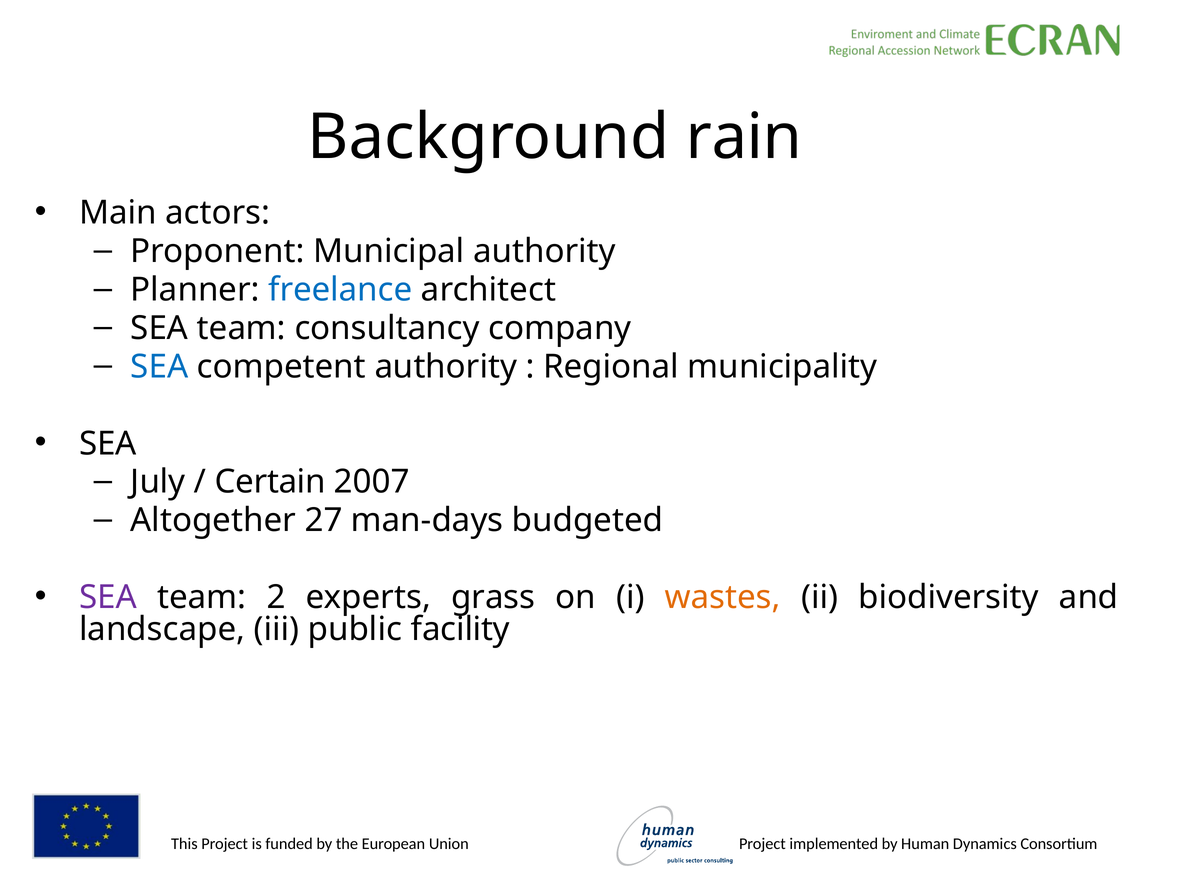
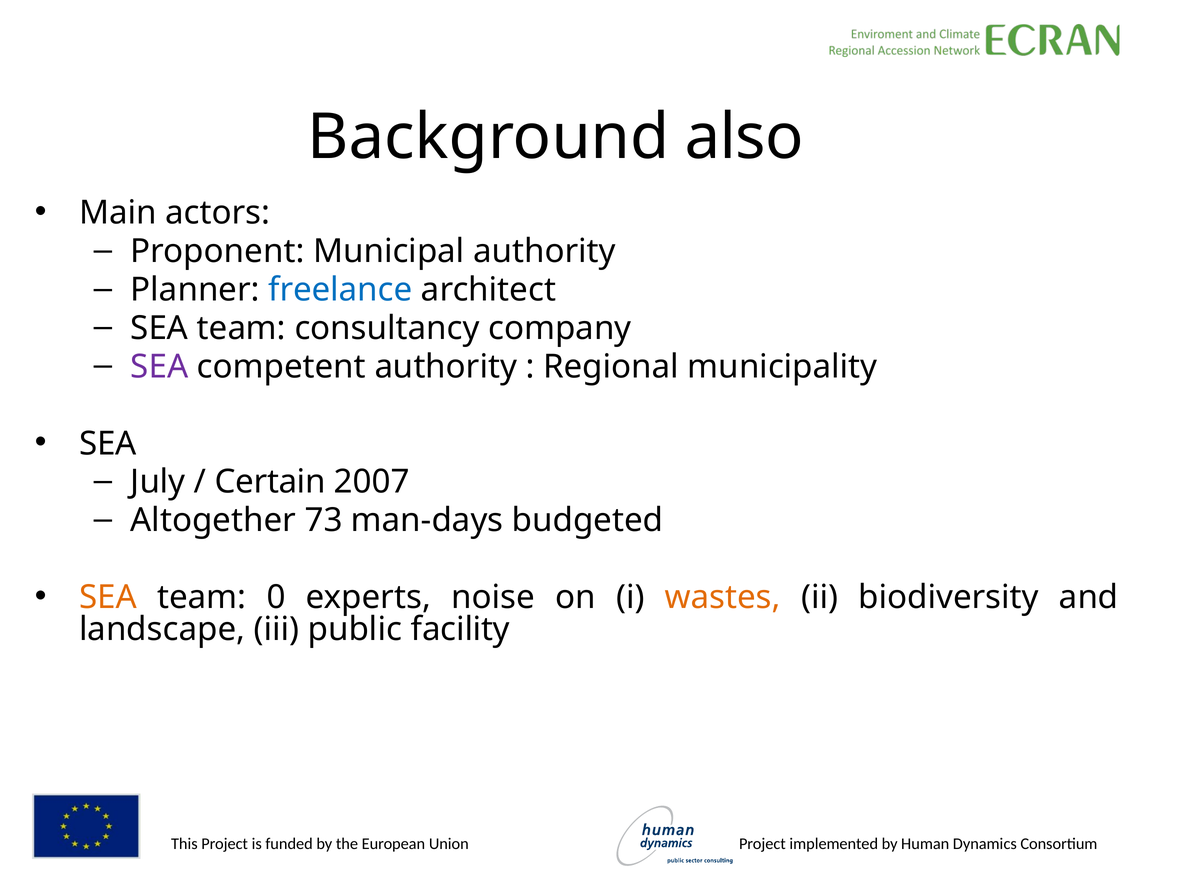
rain: rain -> also
SEA at (159, 367) colour: blue -> purple
27: 27 -> 73
SEA at (108, 597) colour: purple -> orange
2: 2 -> 0
grass: grass -> noise
